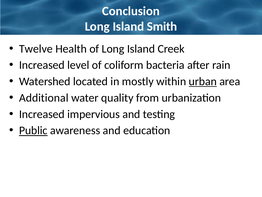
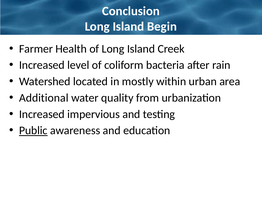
Smith: Smith -> Begin
Twelve: Twelve -> Farmer
urban underline: present -> none
